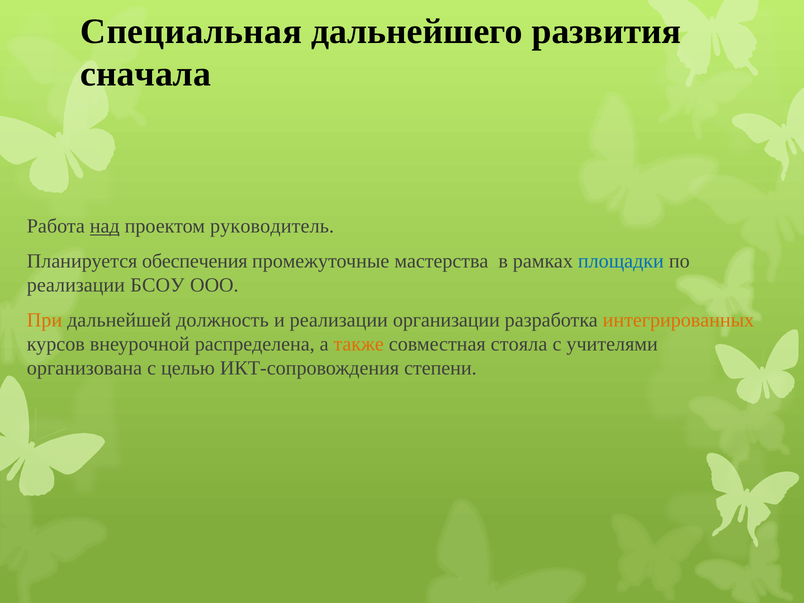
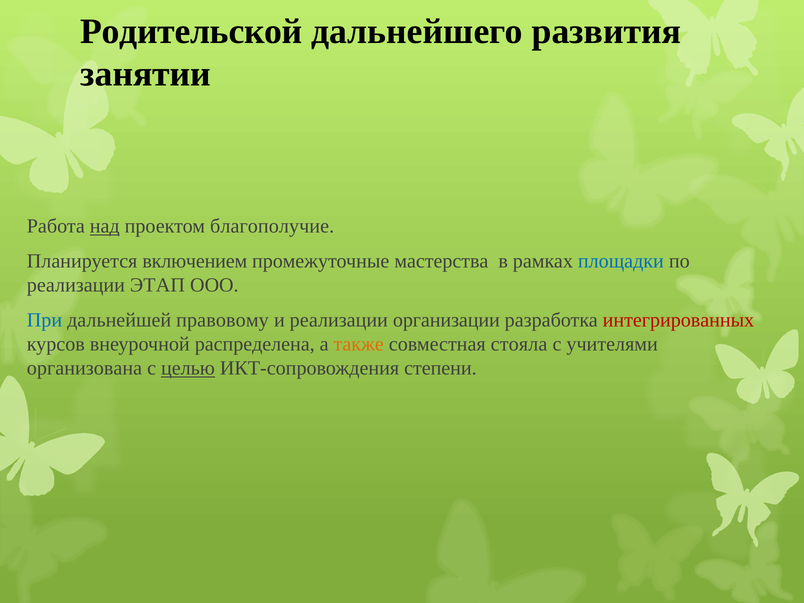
Специальная: Специальная -> Родительской
сначала: сначала -> занятии
руководитель: руководитель -> благополучие
обеспечения: обеспечения -> включением
БСОУ: БСОУ -> ЭТАП
При colour: orange -> blue
должность: должность -> правовому
интегрированных colour: orange -> red
целью underline: none -> present
